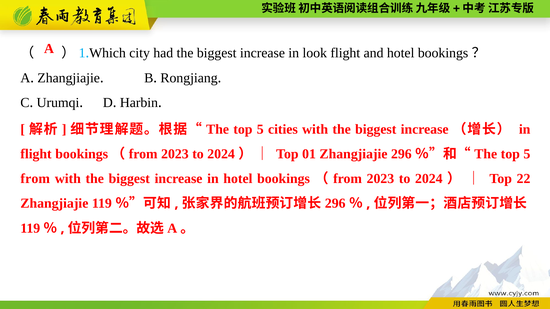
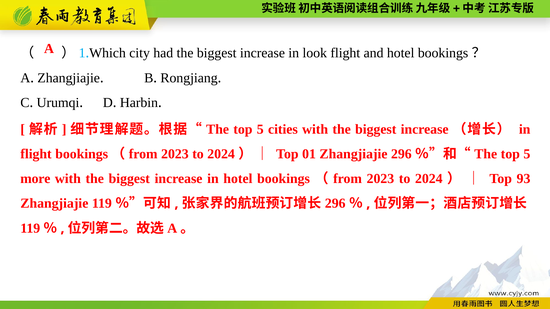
from at (35, 179): from -> more
22: 22 -> 93
